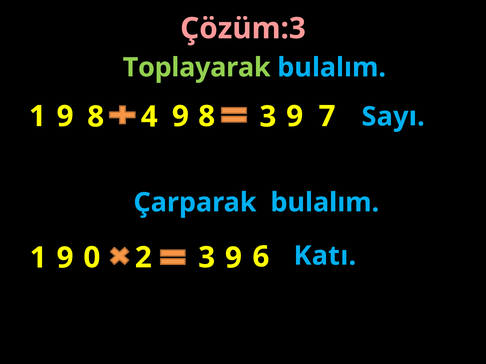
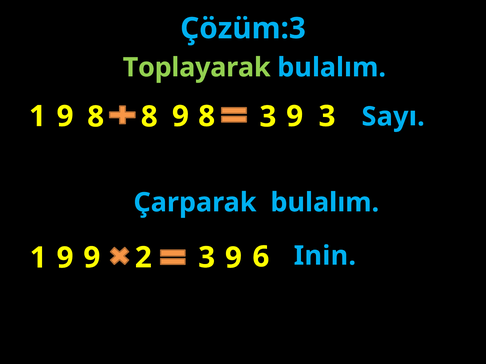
Çözüm:3 colour: pink -> light blue
8 4: 4 -> 8
9 7: 7 -> 3
Katı: Katı -> Inin
9 0: 0 -> 9
